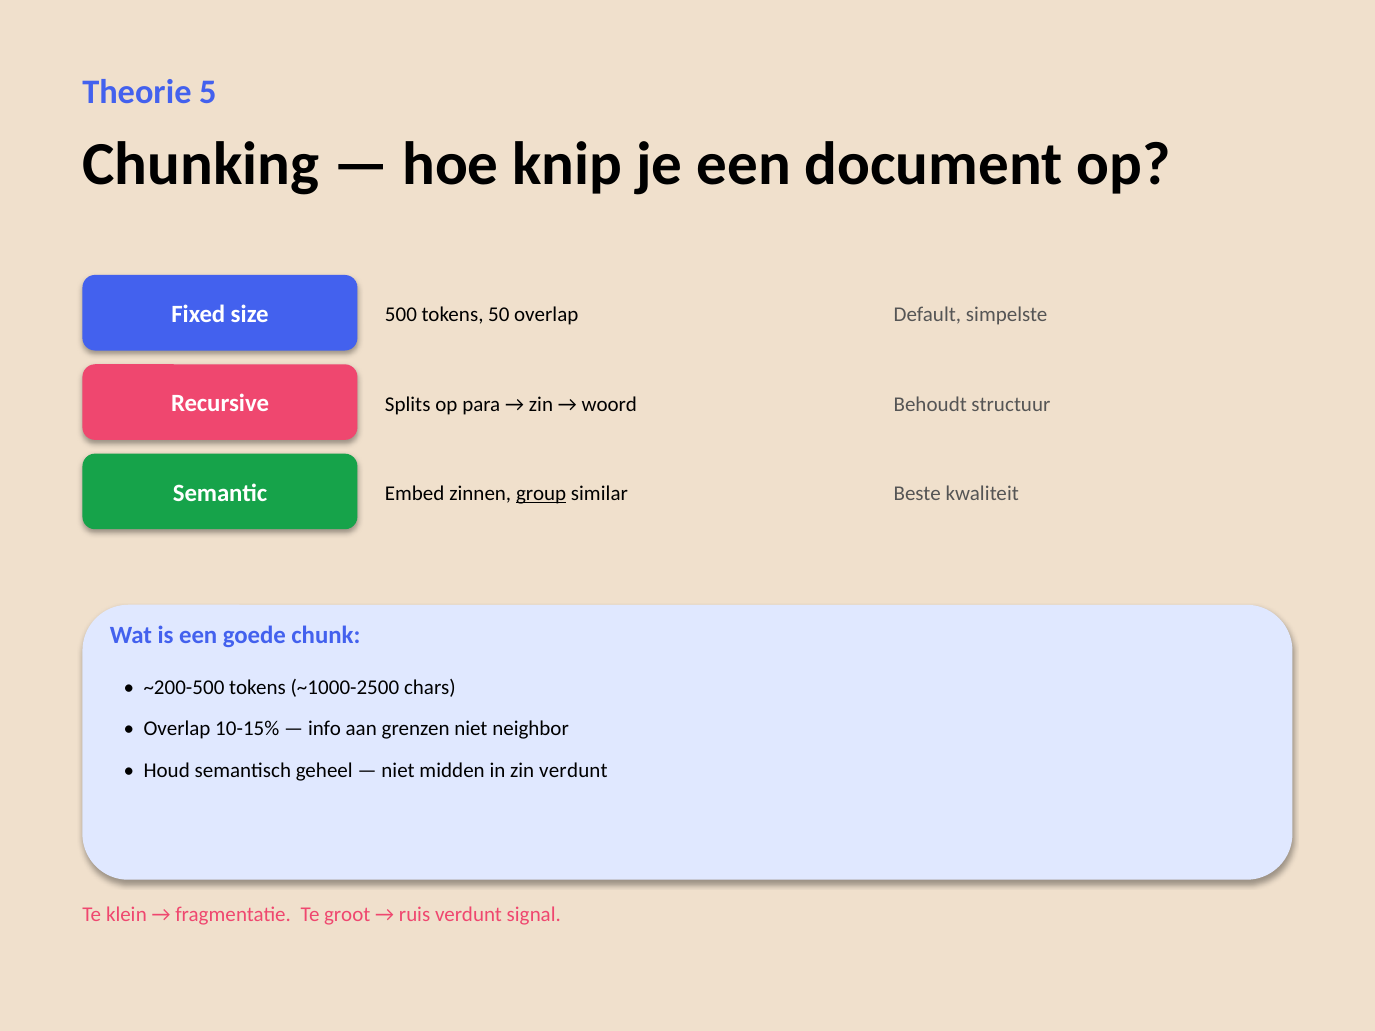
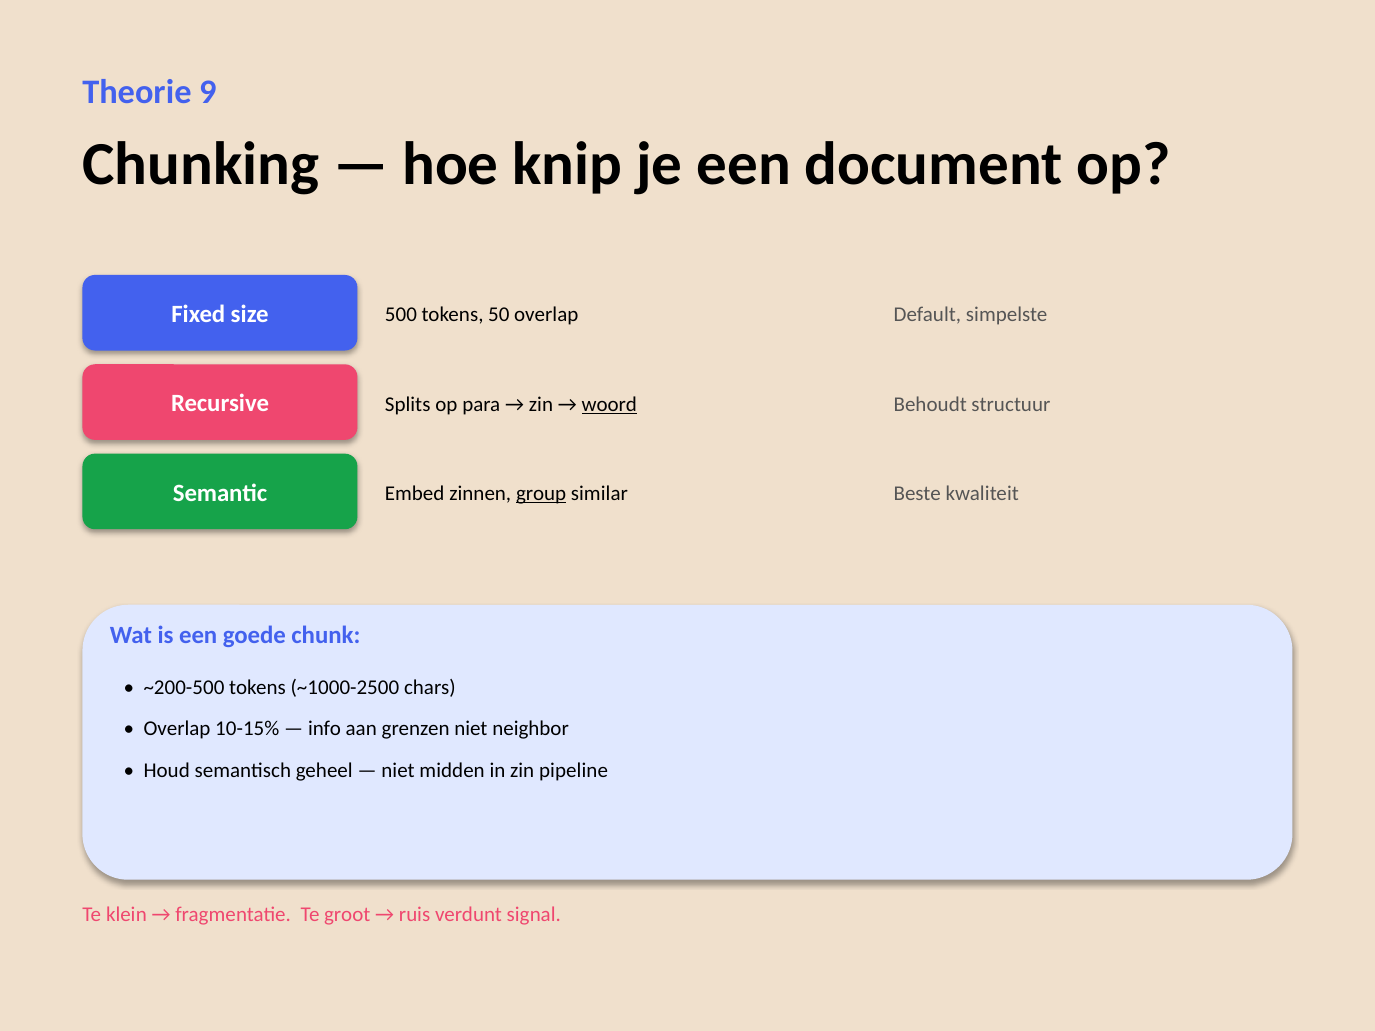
5: 5 -> 9
woord underline: none -> present
zin verdunt: verdunt -> pipeline
